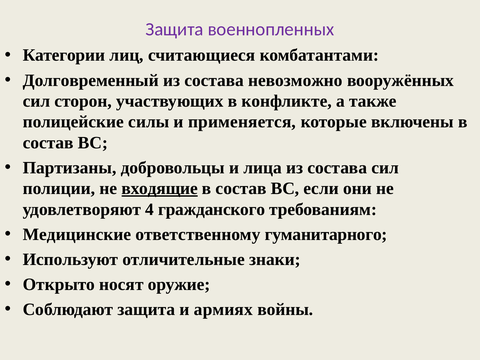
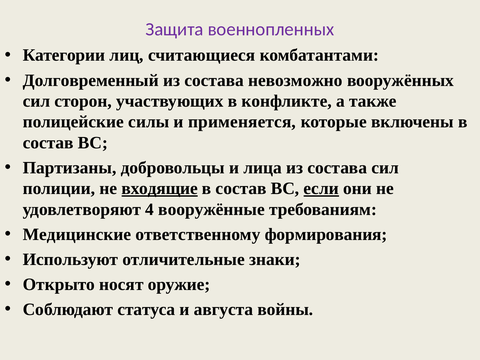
если underline: none -> present
гражданского: гражданского -> вооружённые
гуманитарного: гуманитарного -> формирования
Соблюдают защита: защита -> статуса
армиях: армиях -> августа
